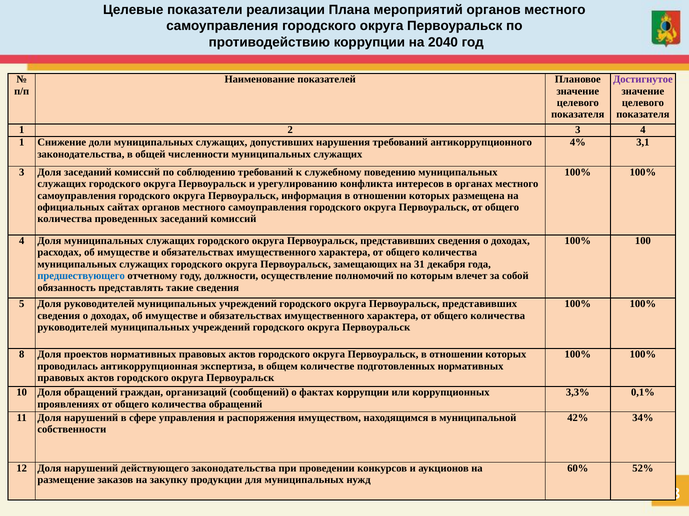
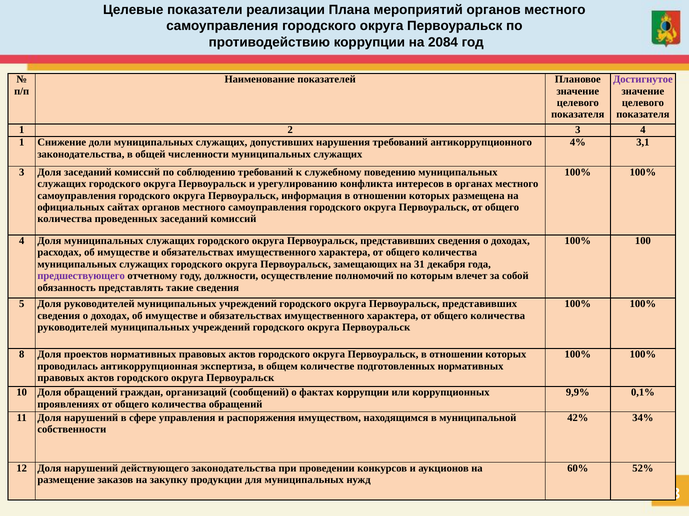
2040: 2040 -> 2084
предшествующего colour: blue -> purple
3,3%: 3,3% -> 9,9%
